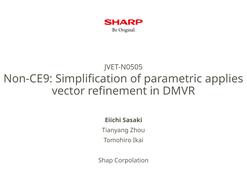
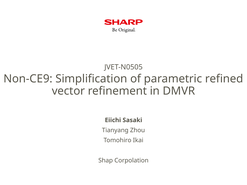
applies: applies -> refined
